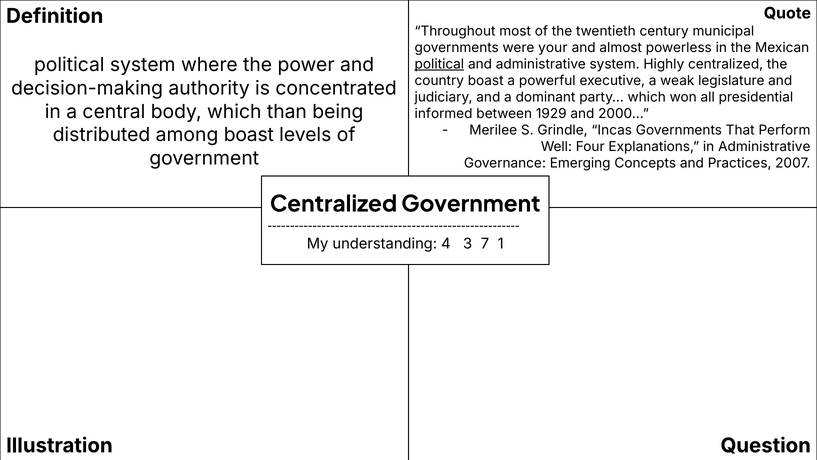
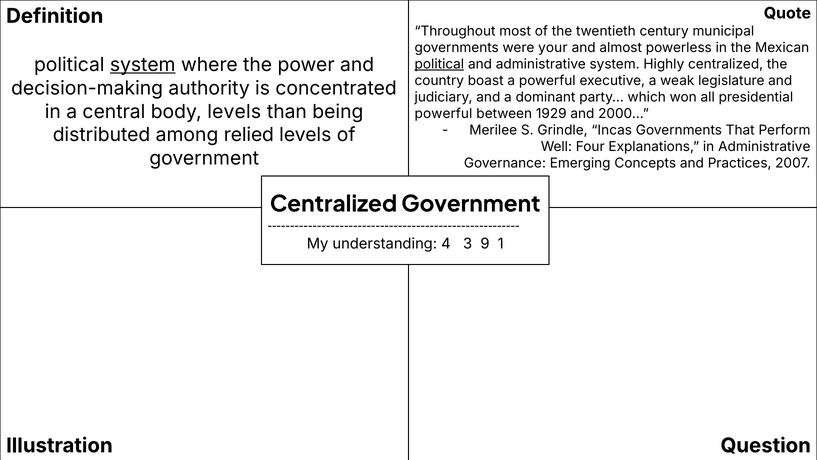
system at (143, 65) underline: none -> present
body which: which -> levels
informed at (444, 113): informed -> powerful
among boast: boast -> relied
7: 7 -> 9
